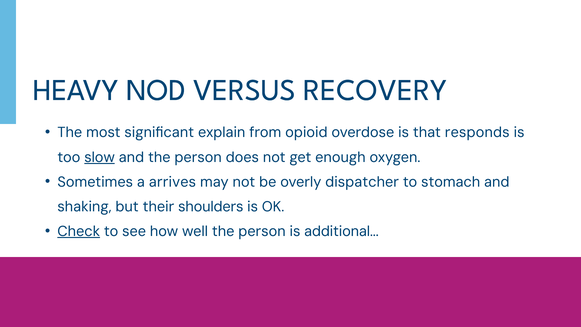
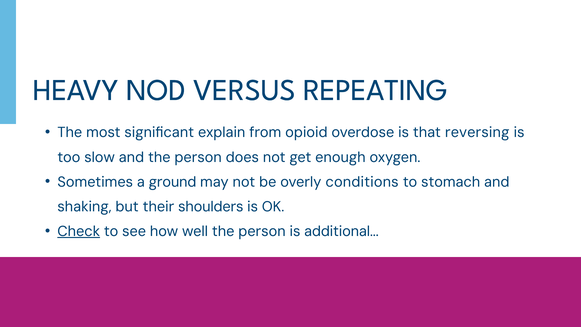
RECOVERY: RECOVERY -> REPEATING
responds: responds -> reversing
slow underline: present -> none
arrives: arrives -> ground
dispatcher: dispatcher -> conditions
